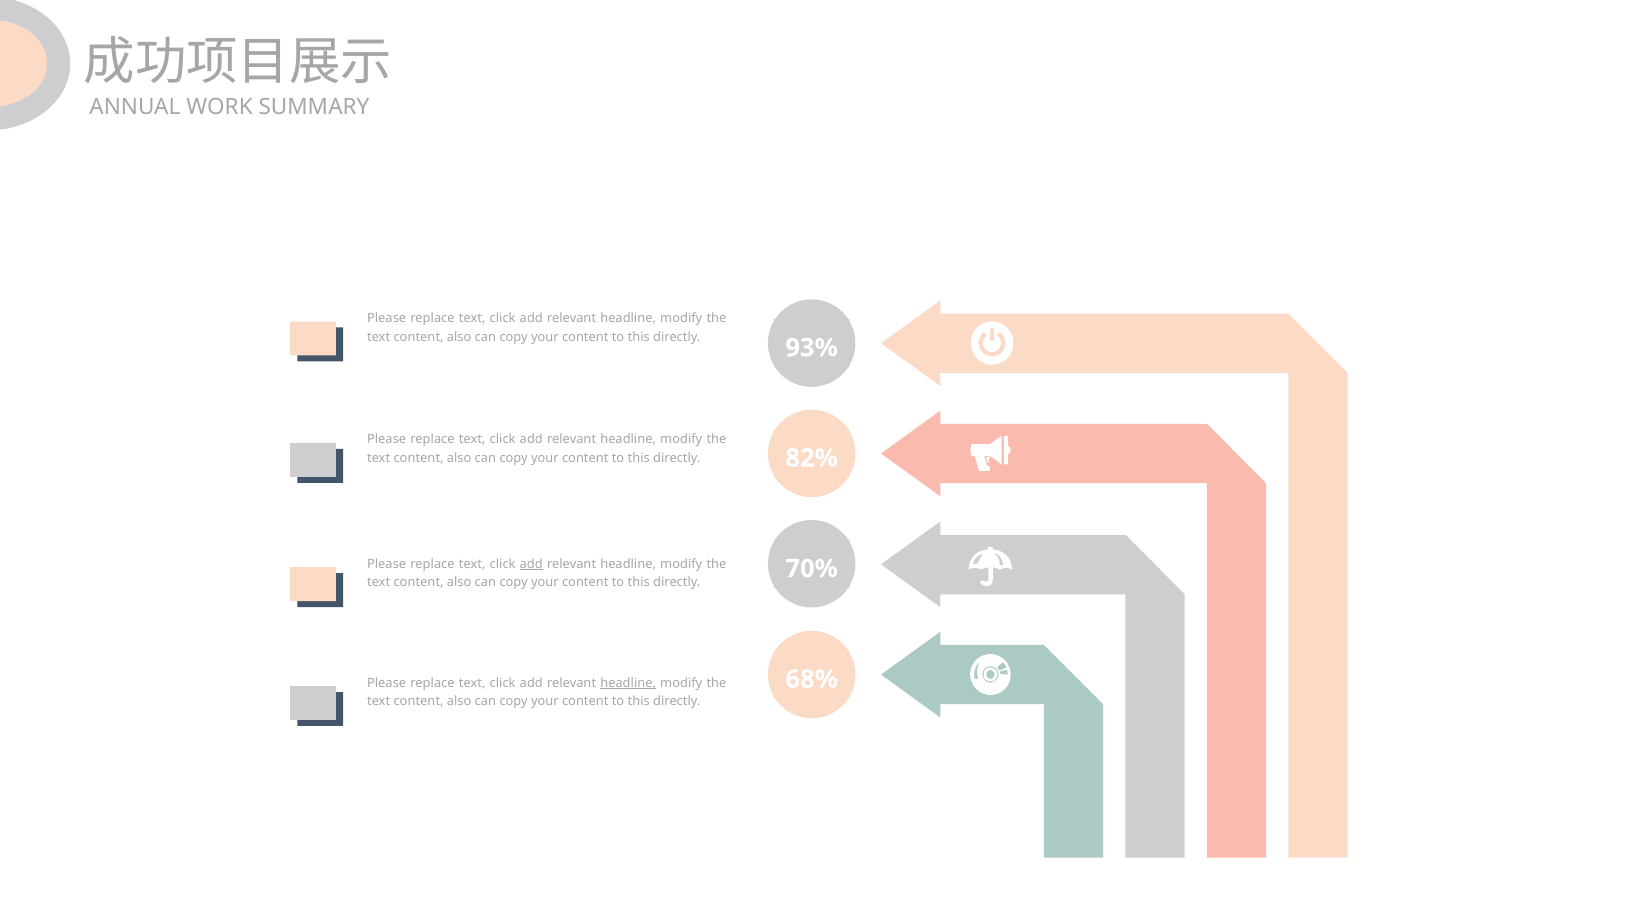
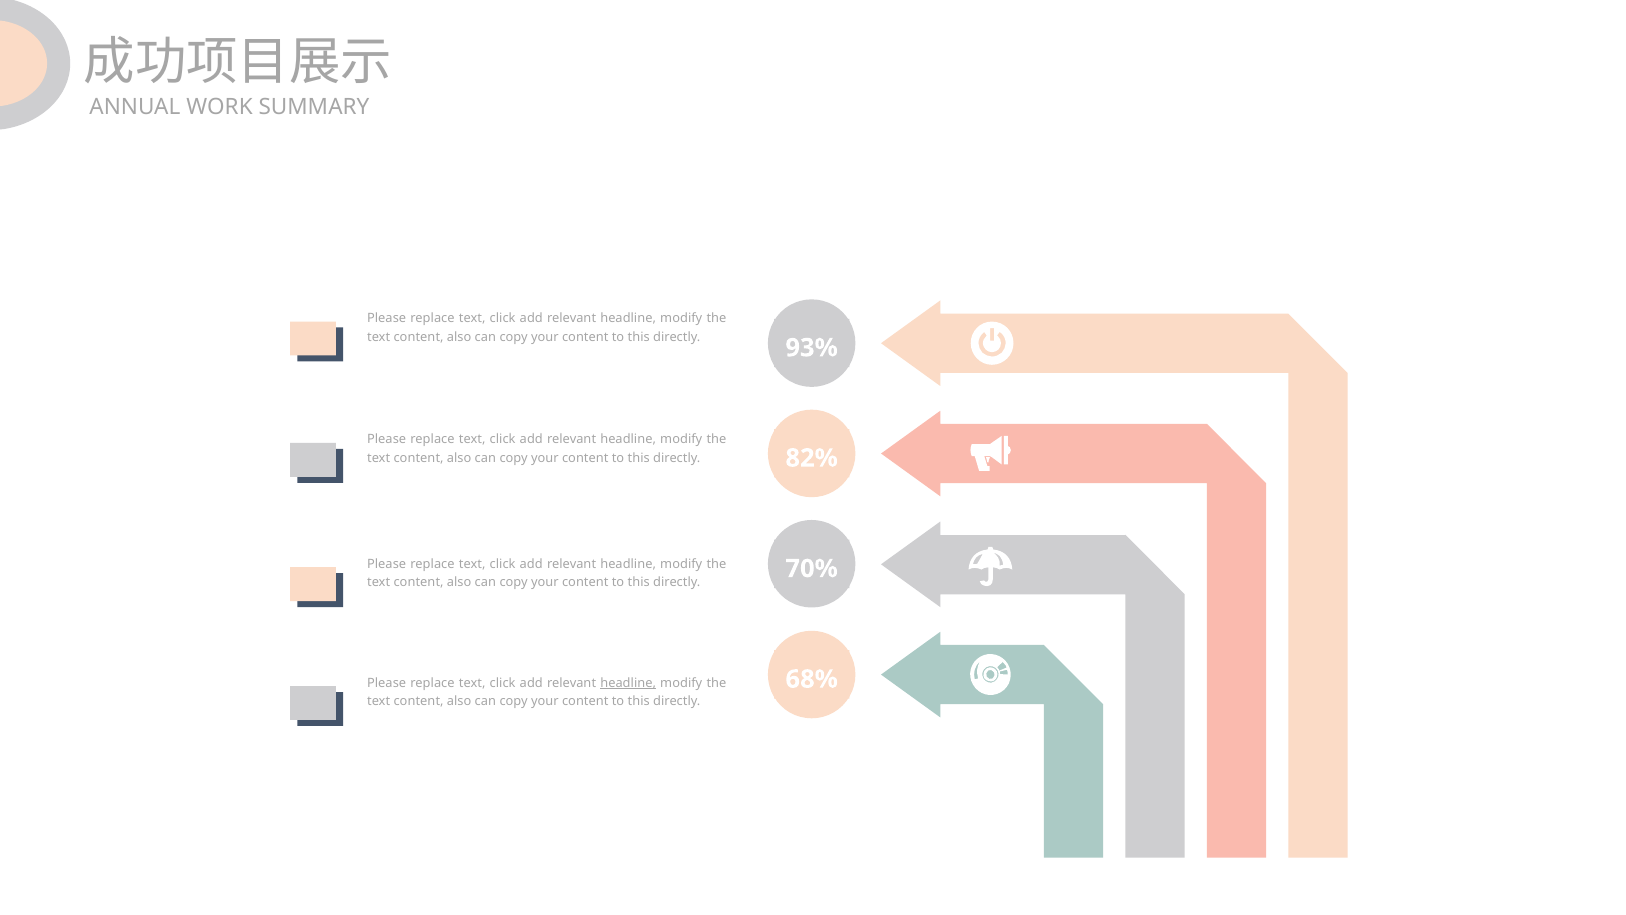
add at (531, 564) underline: present -> none
